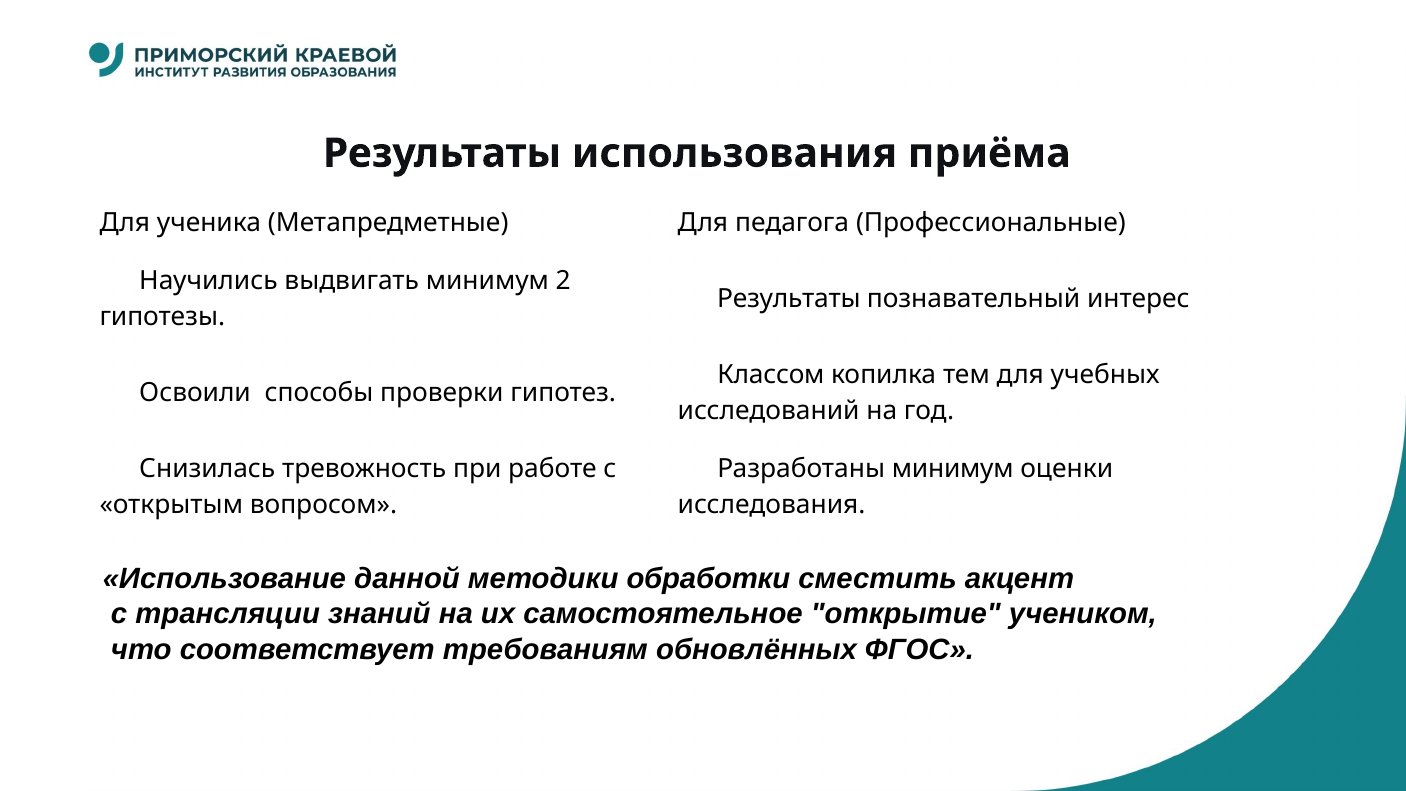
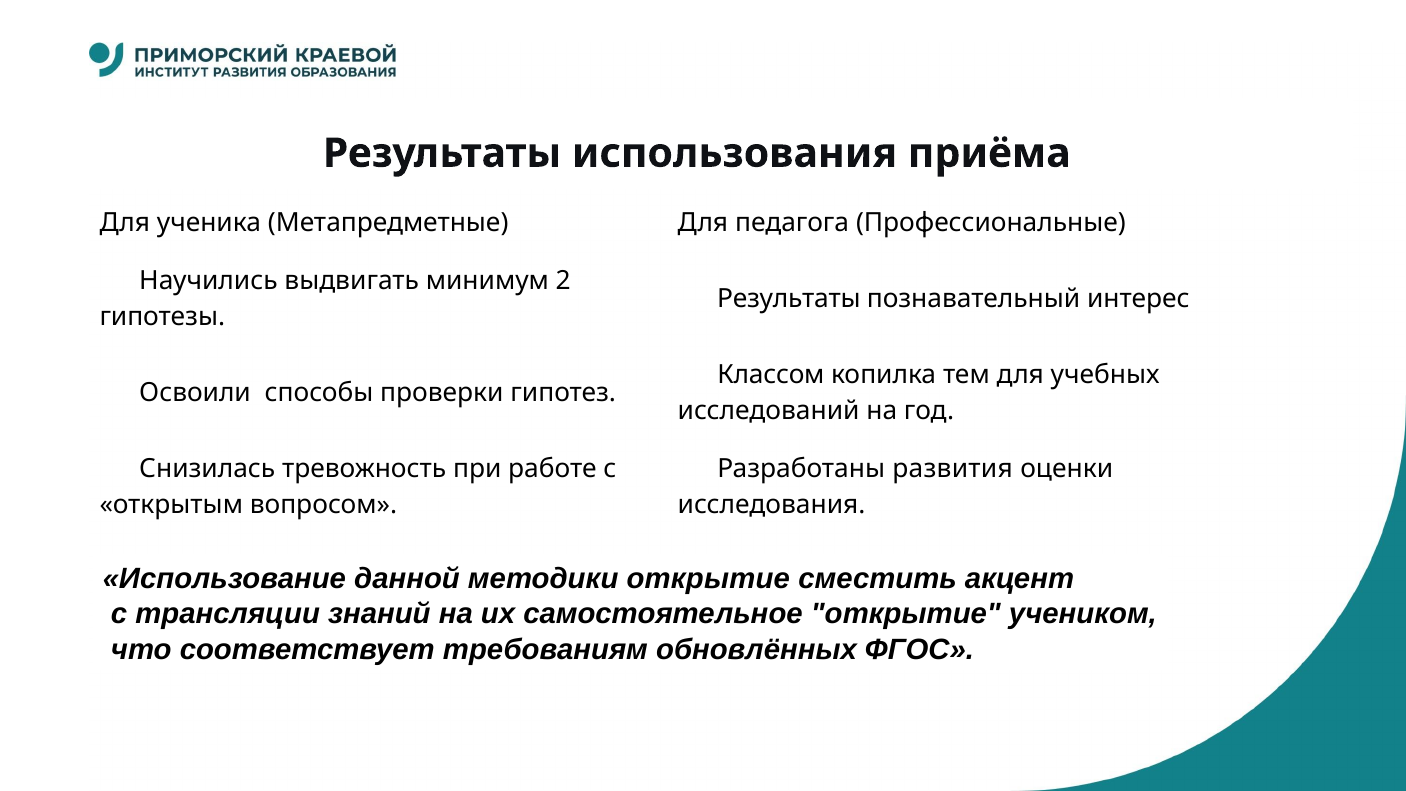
Разработаны минимум: минимум -> развития
методики обработки: обработки -> открытие
